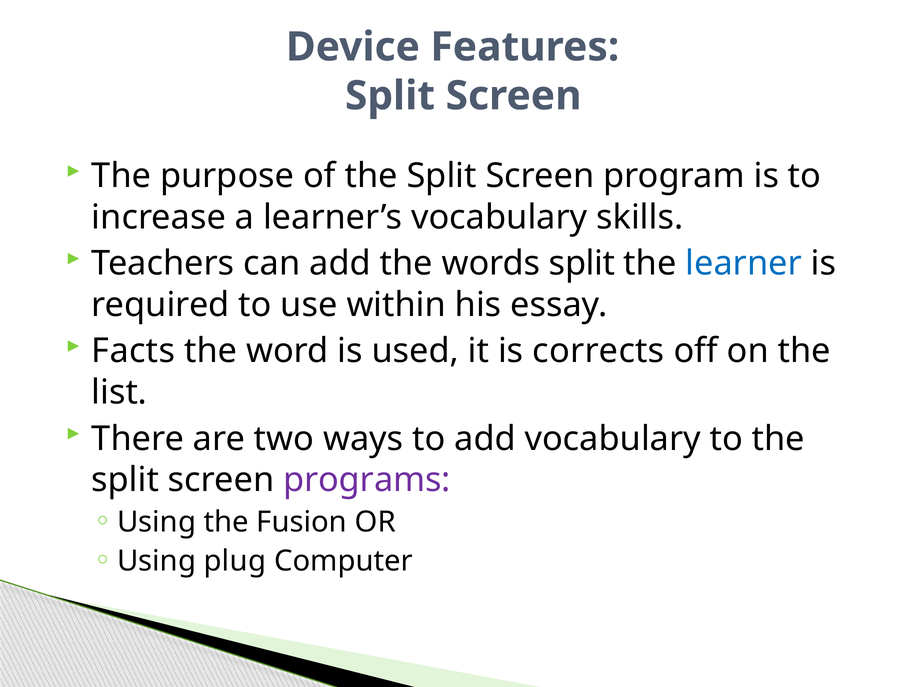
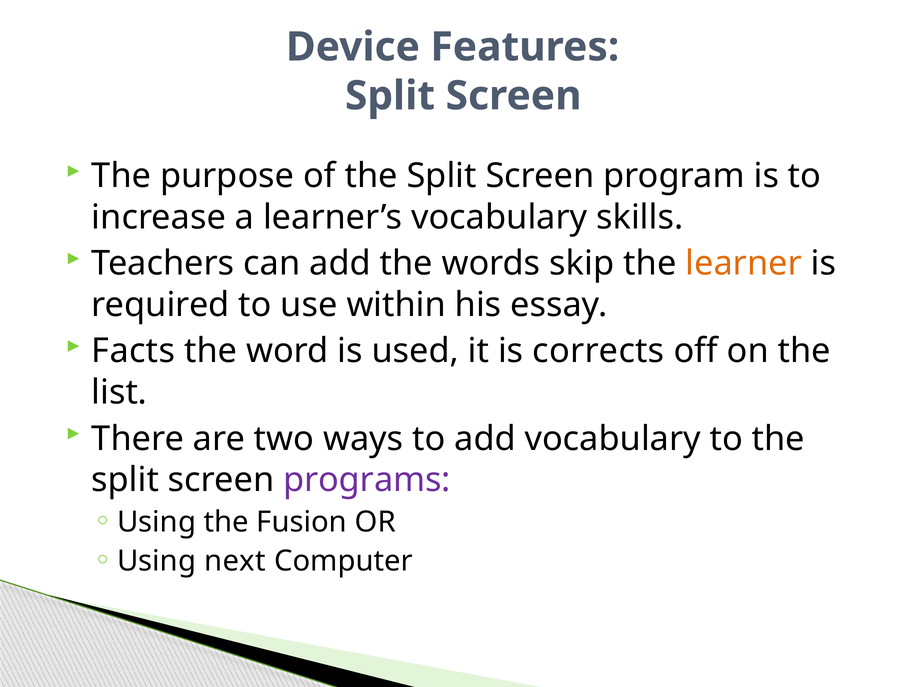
words split: split -> skip
learner colour: blue -> orange
plug: plug -> next
